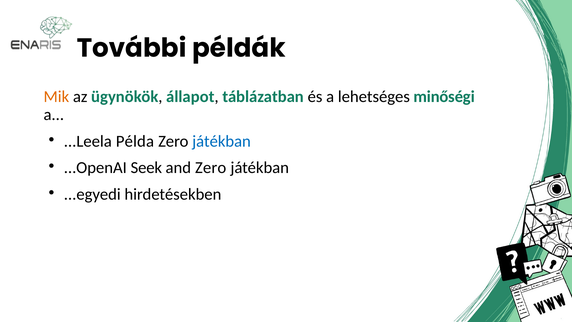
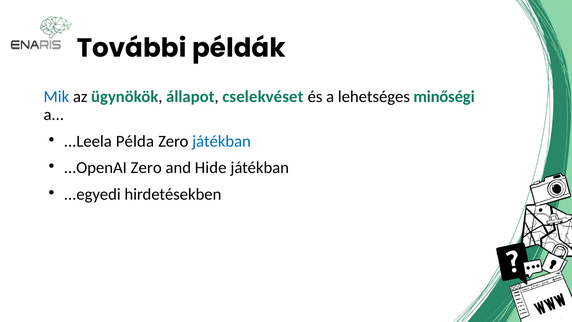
Mik colour: orange -> blue
táblázatban: táblázatban -> cselekvéset
...OpenAI Seek: Seek -> Zero
and Zero: Zero -> Hide
